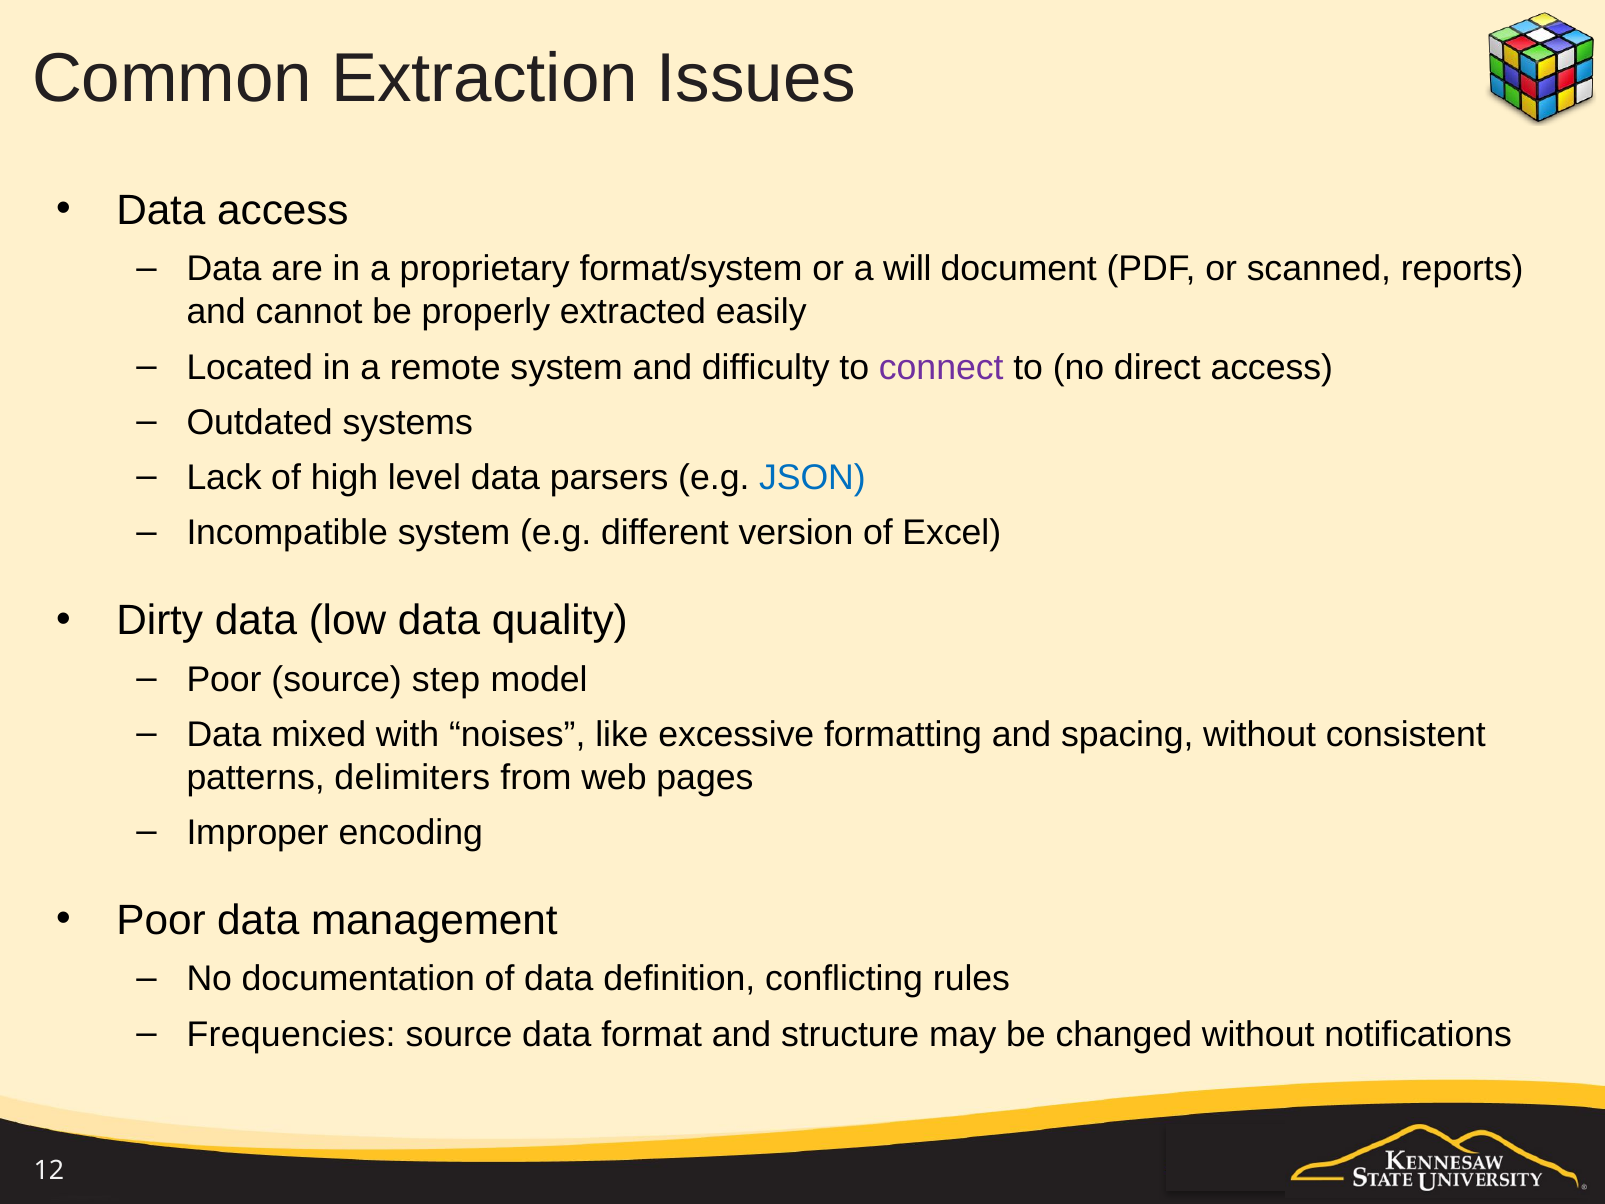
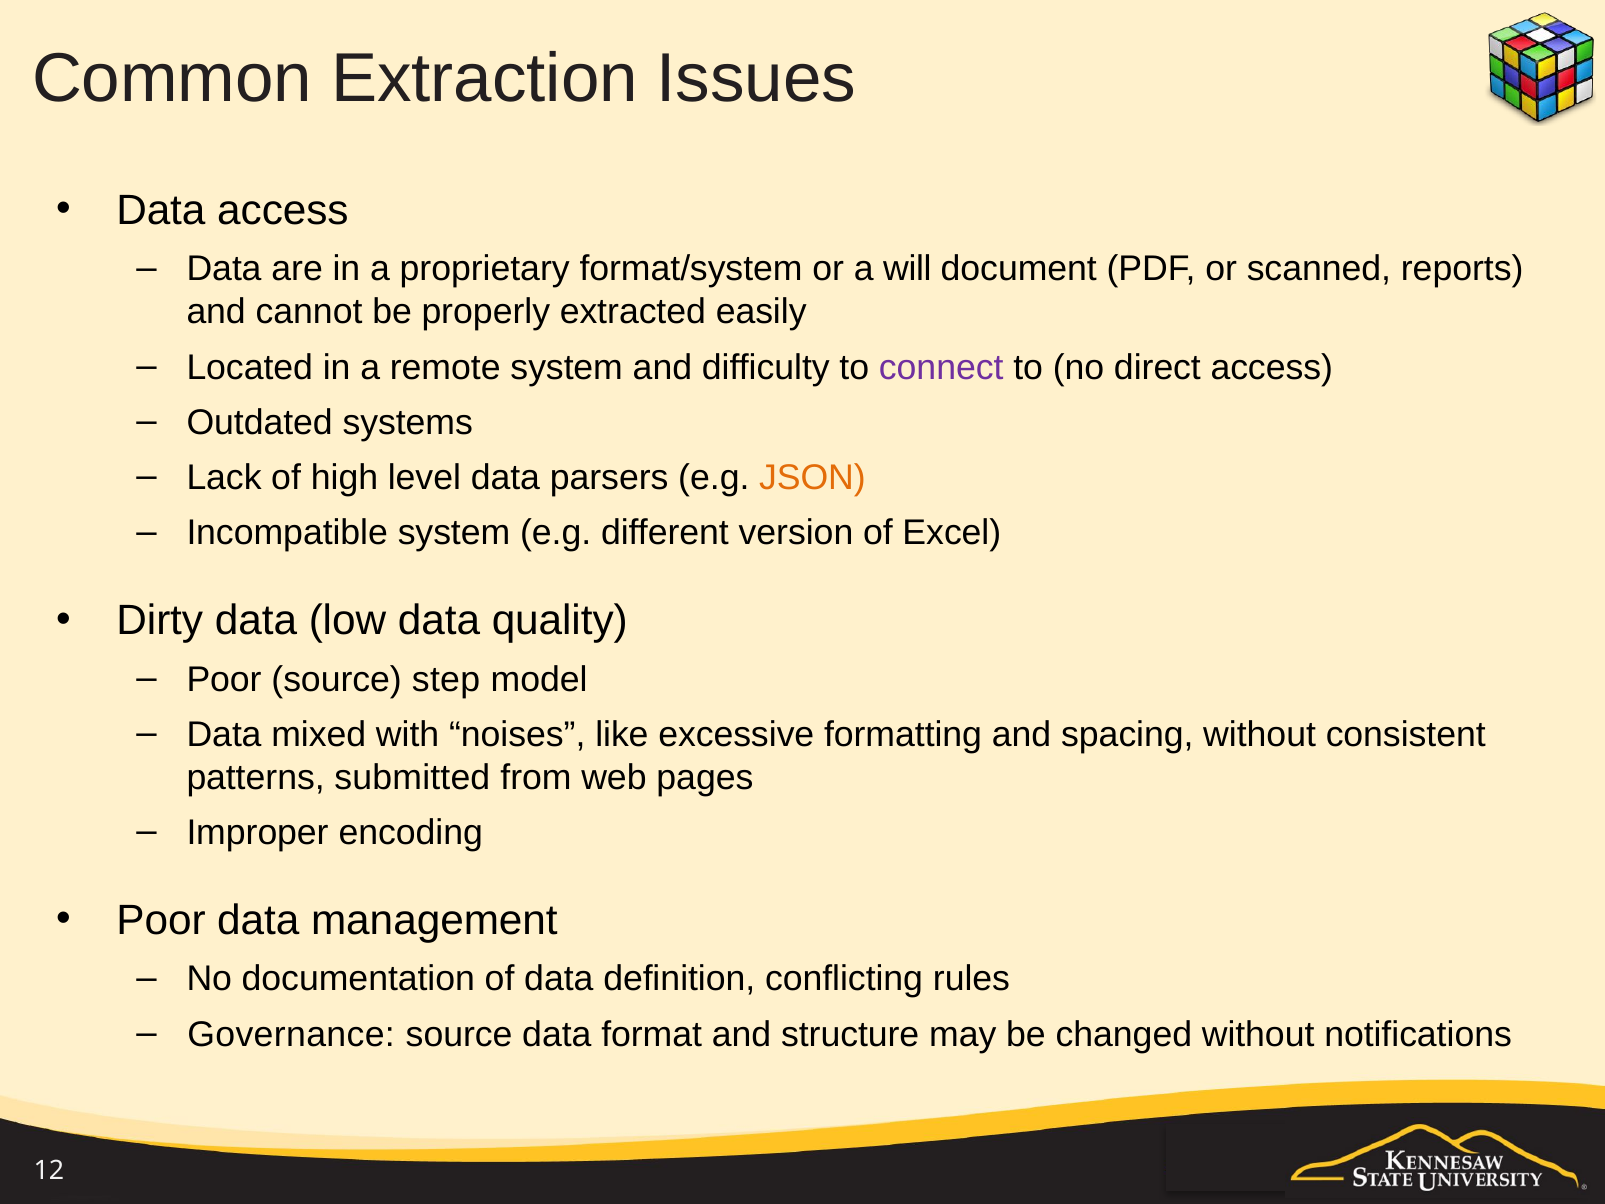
JSON colour: blue -> orange
delimiters: delimiters -> submitted
Frequencies: Frequencies -> Governance
